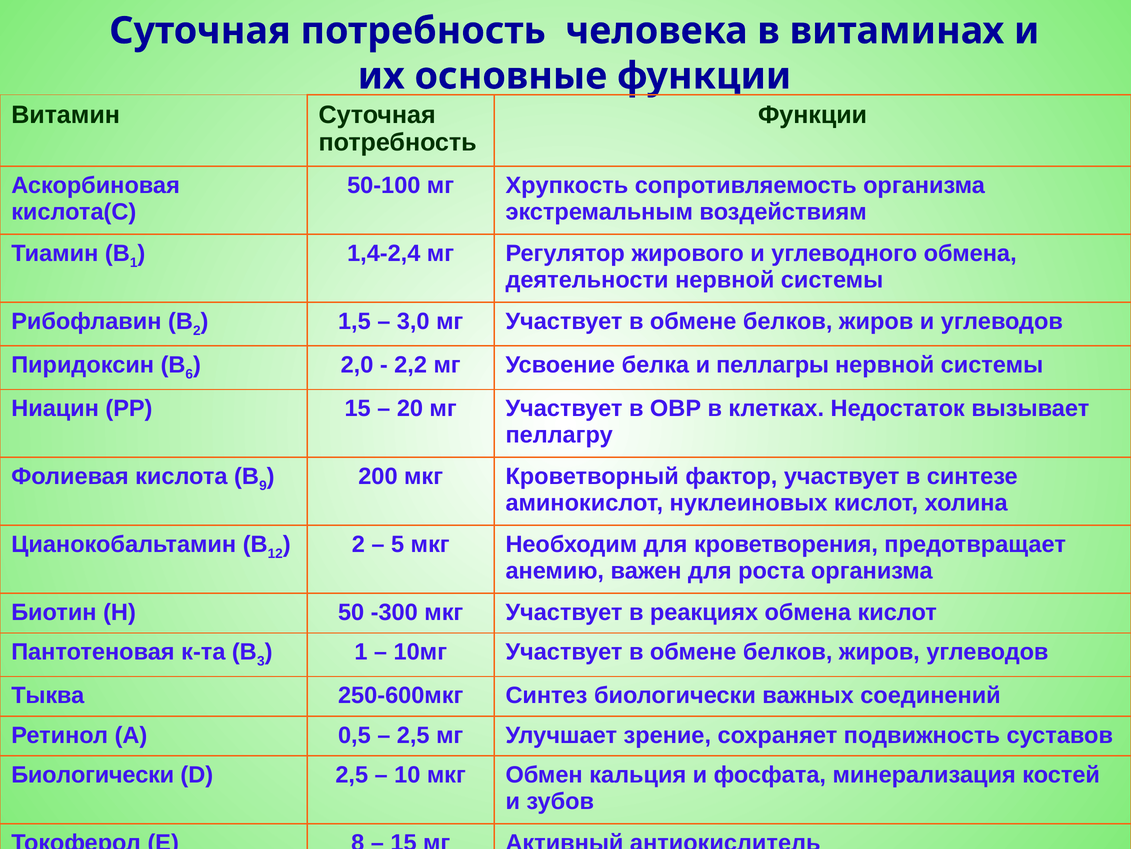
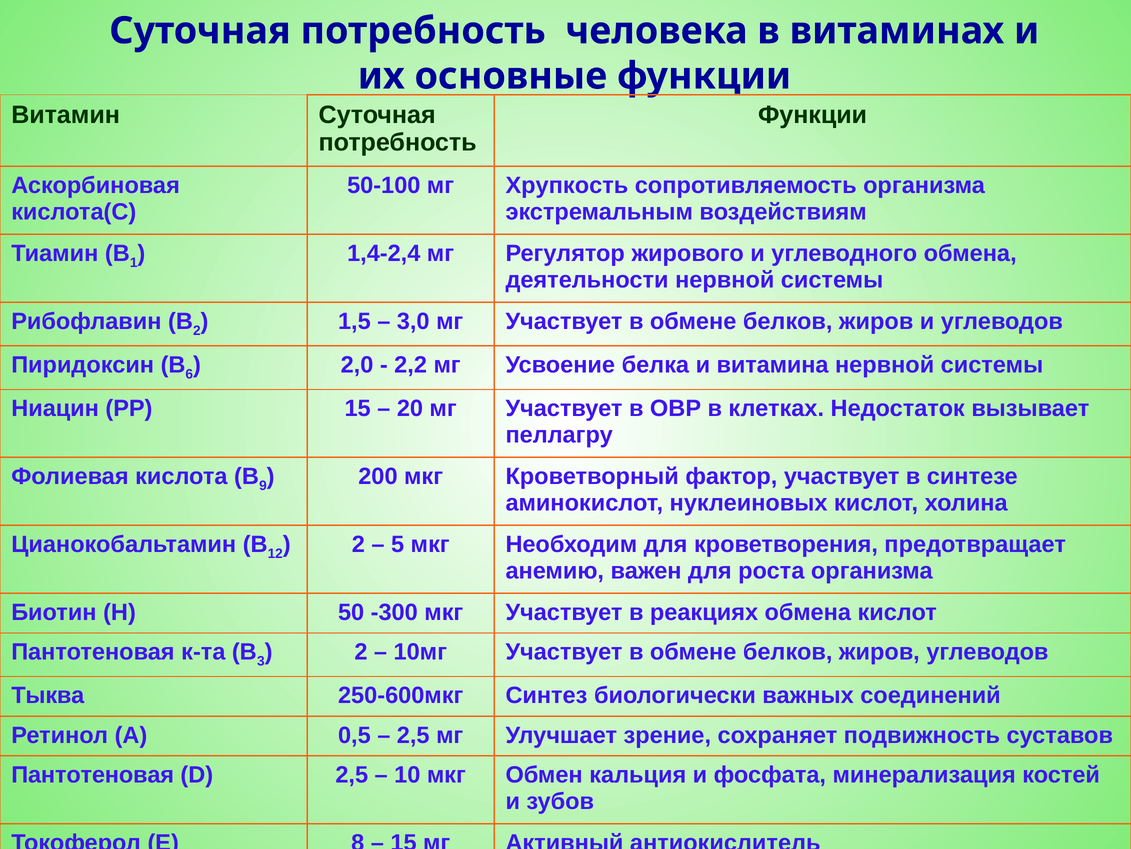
пеллагры: пеллагры -> витамина
1 at (361, 652): 1 -> 2
Биологически at (93, 774): Биологически -> Пантотеновая
